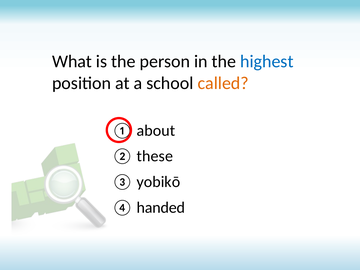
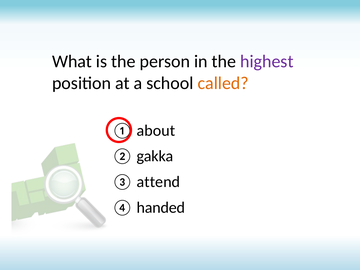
highest colour: blue -> purple
these: these -> gakka
yobikō: yobikō -> attend
